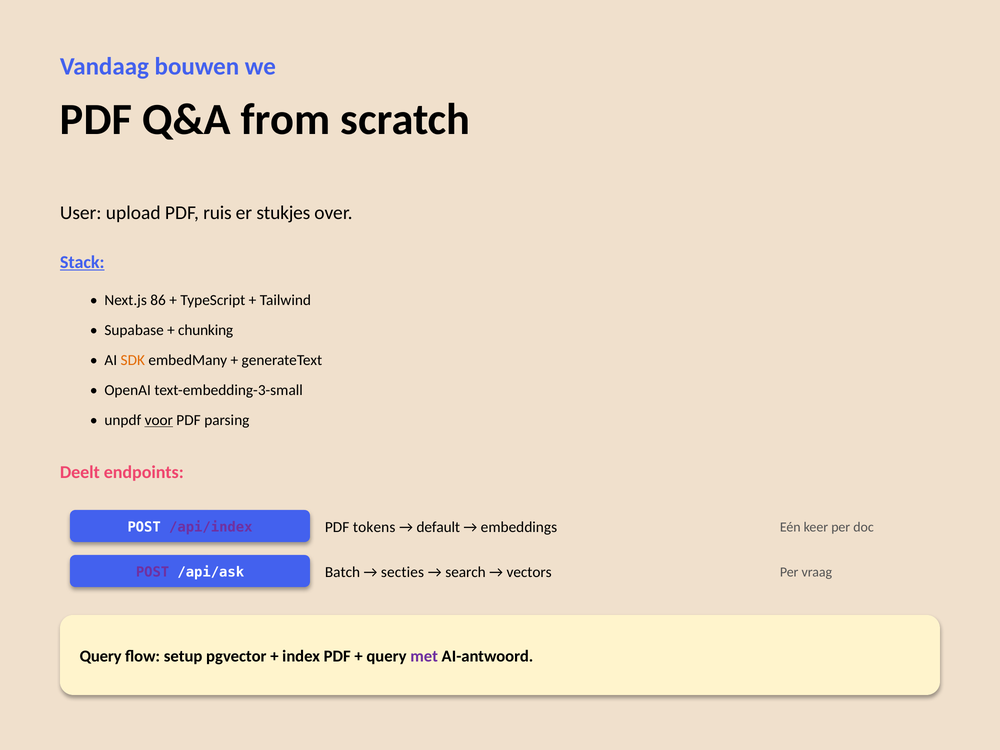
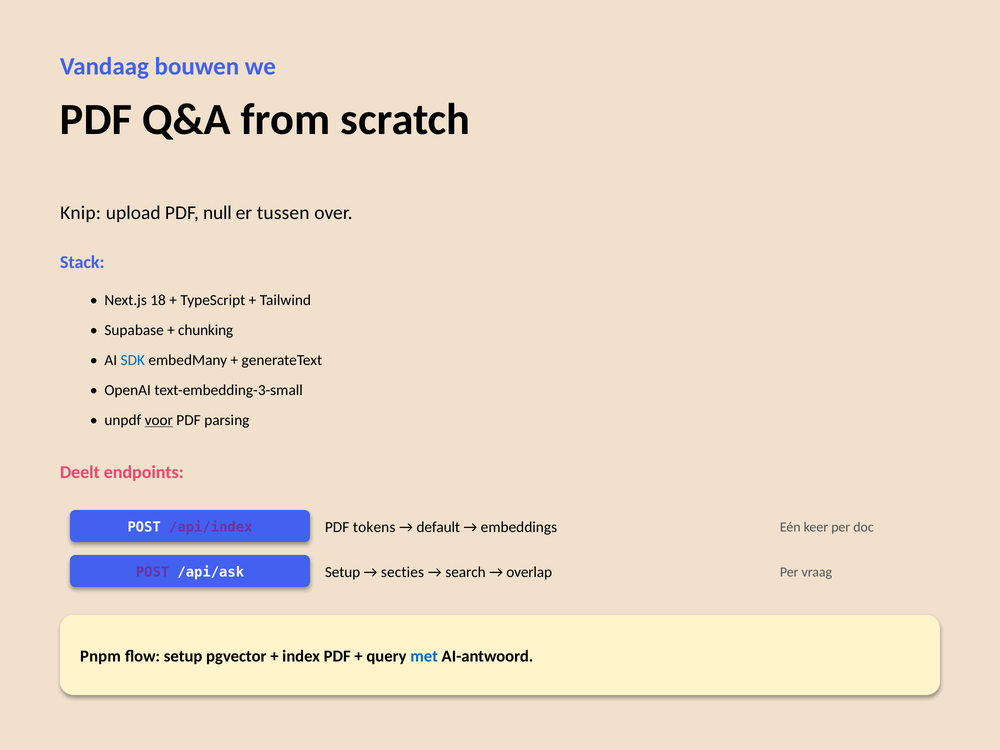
User: User -> Knip
ruis: ruis -> null
stukjes: stukjes -> tussen
Stack underline: present -> none
86: 86 -> 18
SDK colour: orange -> blue
/api/ask Batch: Batch -> Setup
vectors: vectors -> overlap
Query at (101, 656): Query -> Pnpm
met colour: purple -> blue
